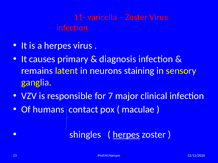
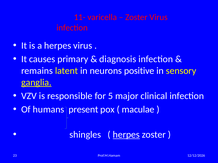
staining: staining -> positive
ganglia underline: none -> present
7: 7 -> 5
contact: contact -> present
